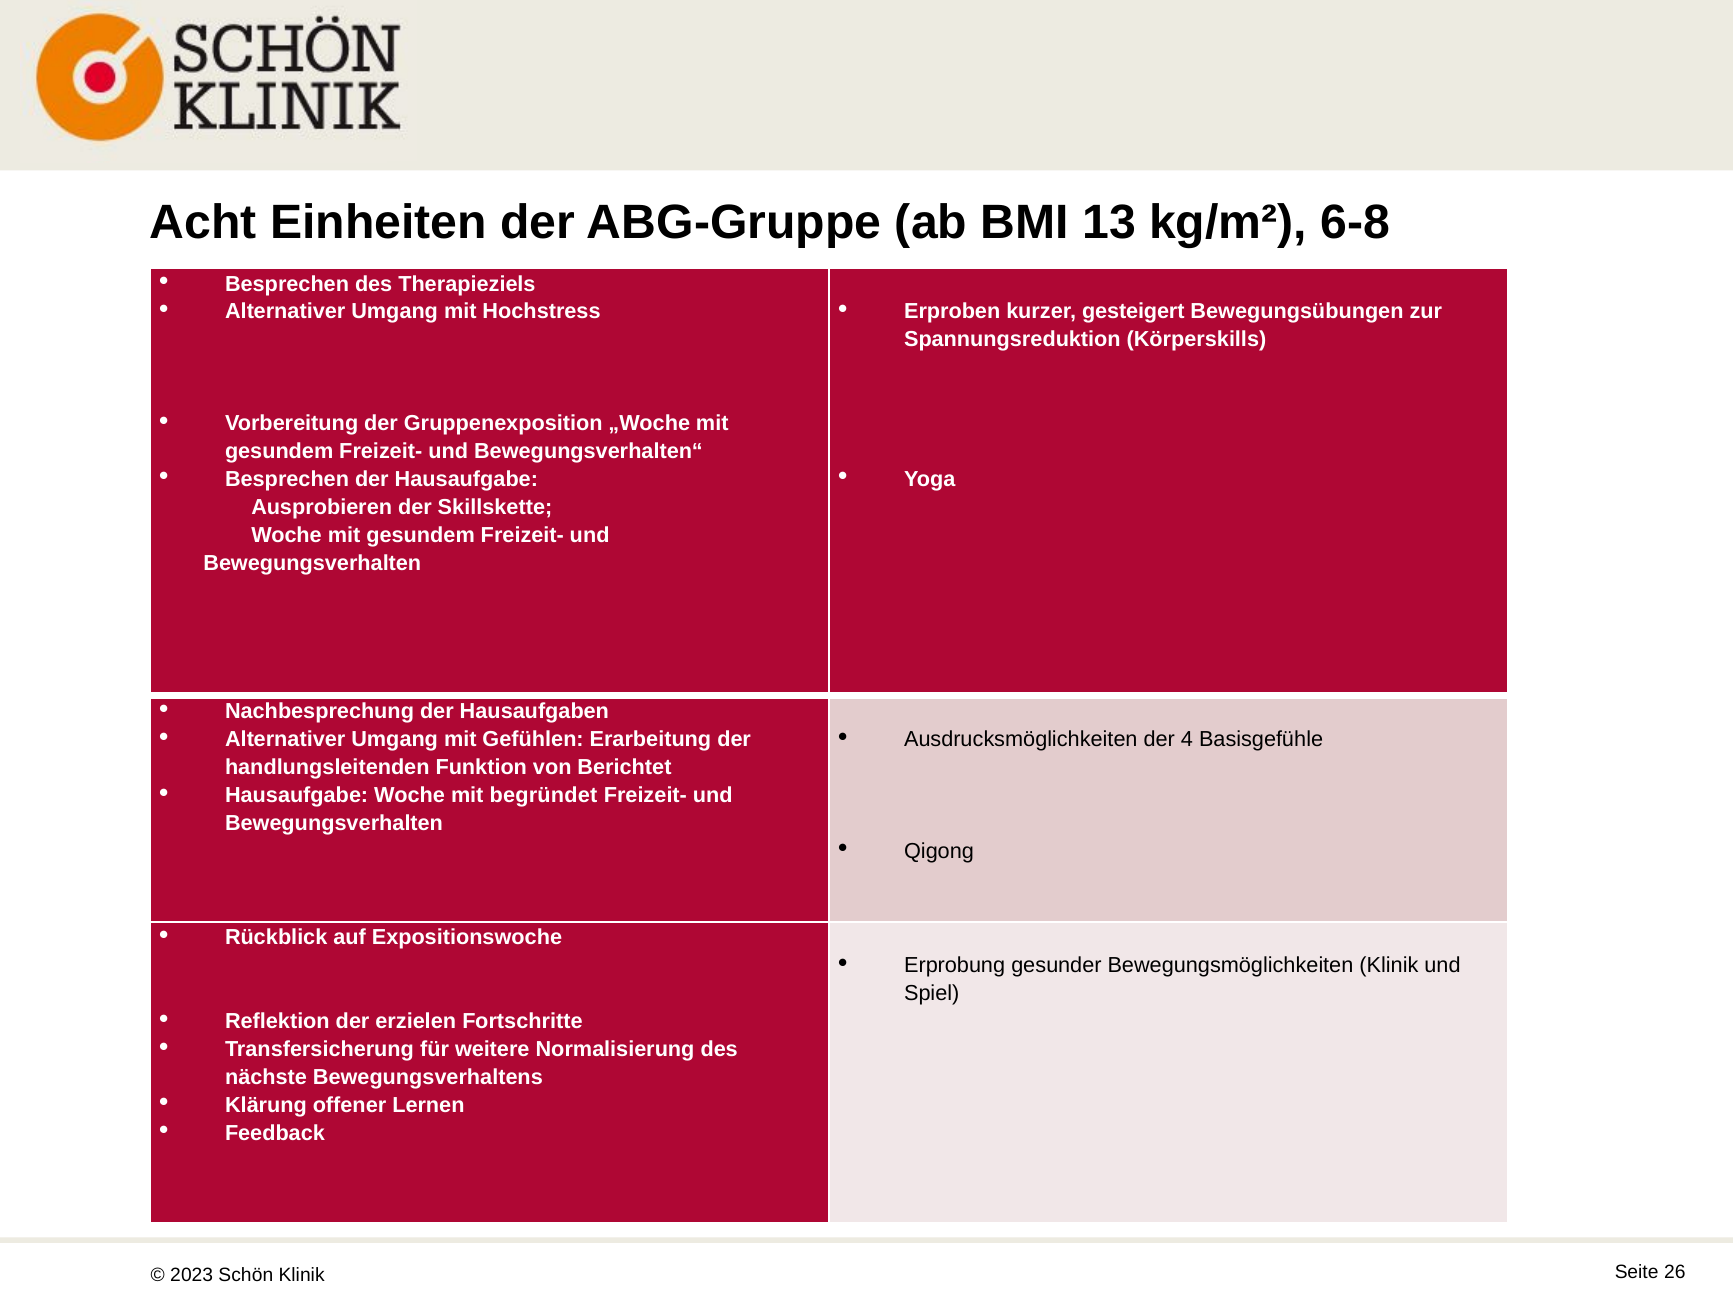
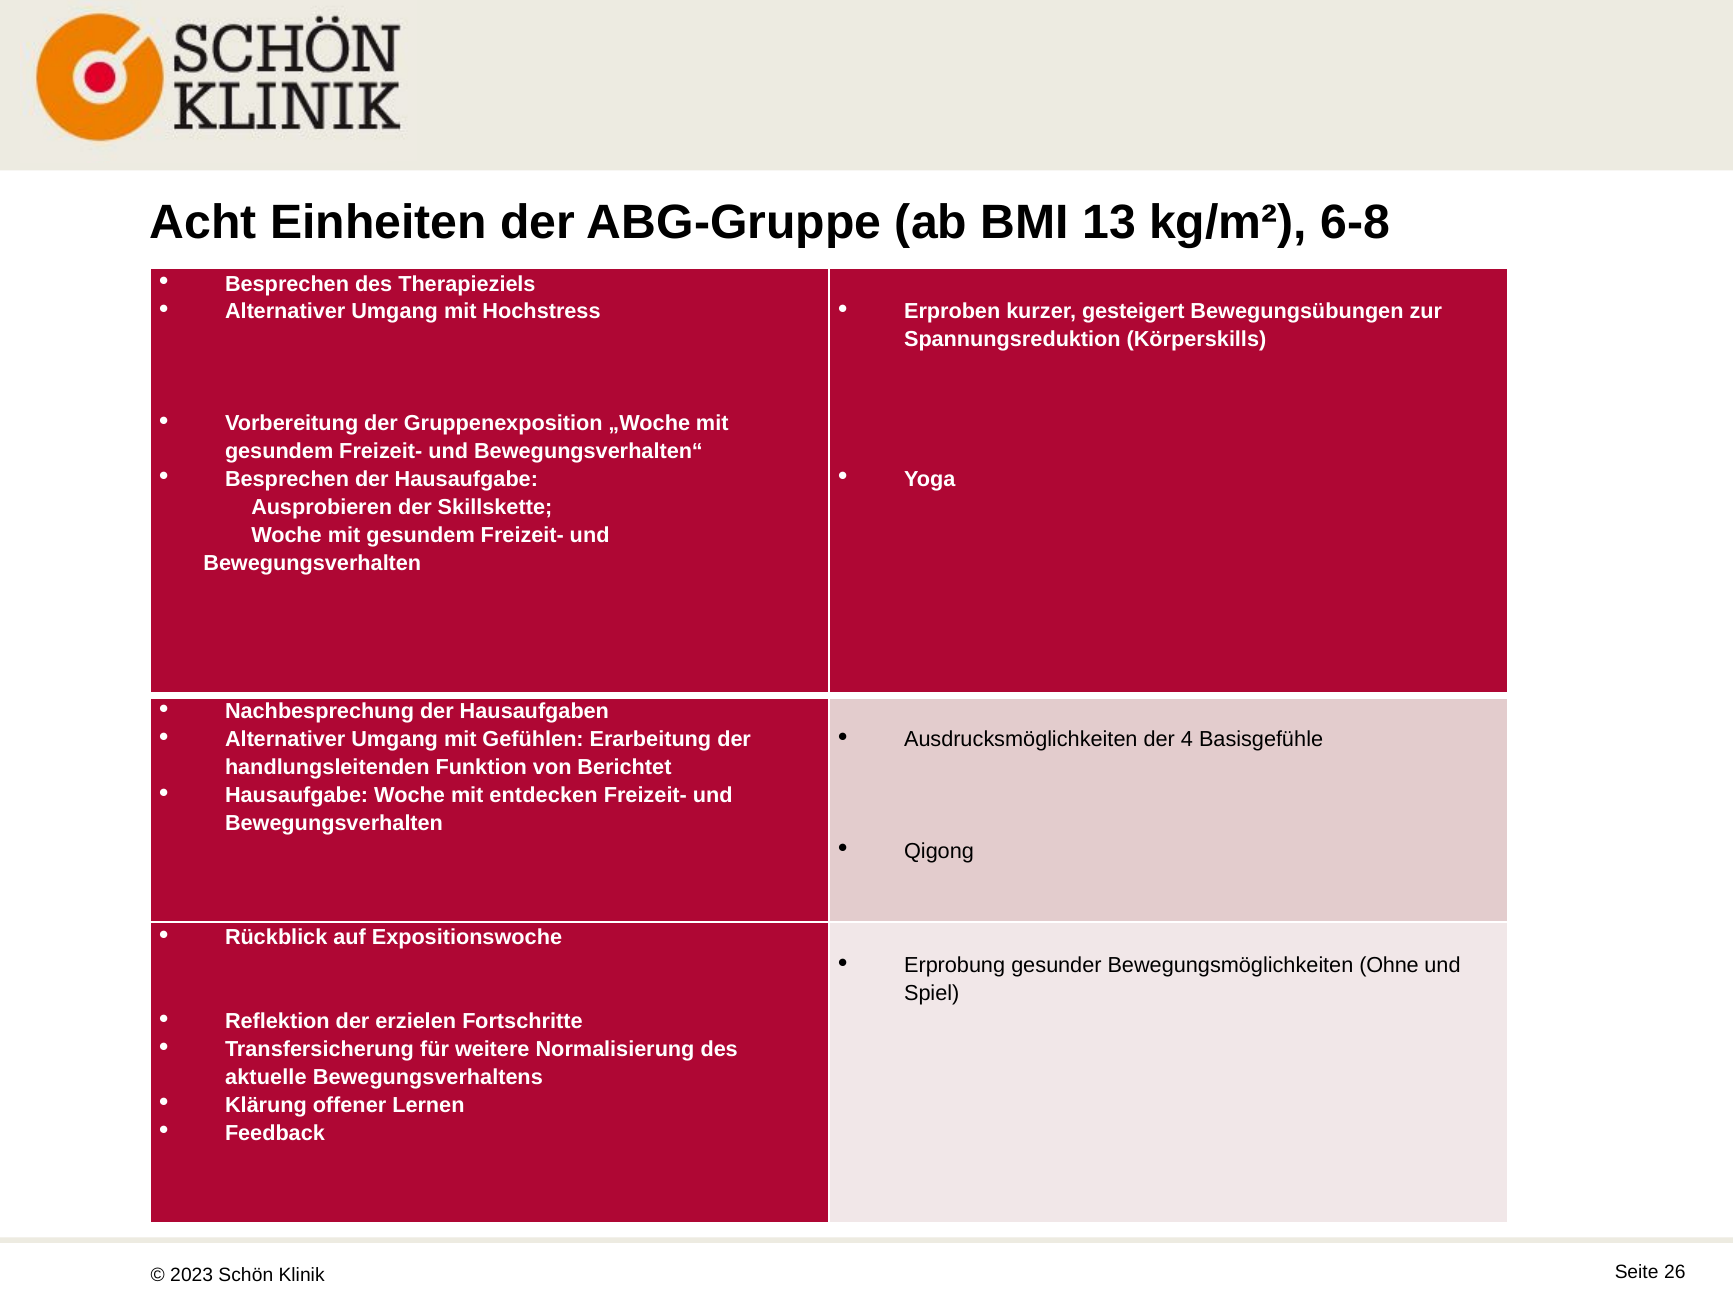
begründet: begründet -> entdecken
Bewegungsmöglichkeiten Klinik: Klinik -> Ohne
nächste: nächste -> aktuelle
